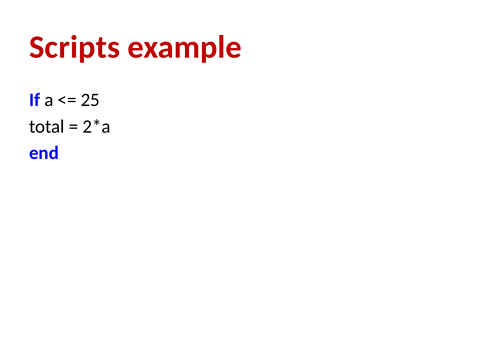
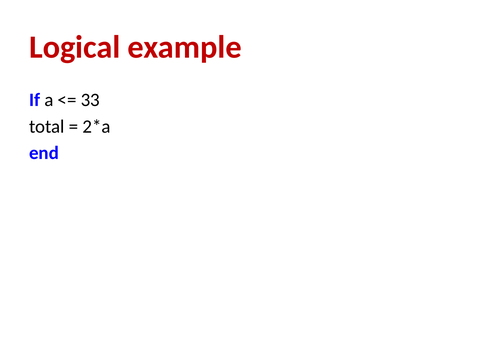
Scripts: Scripts -> Logical
25: 25 -> 33
